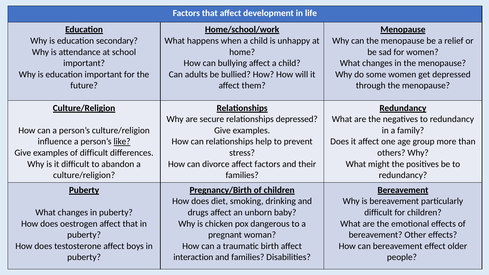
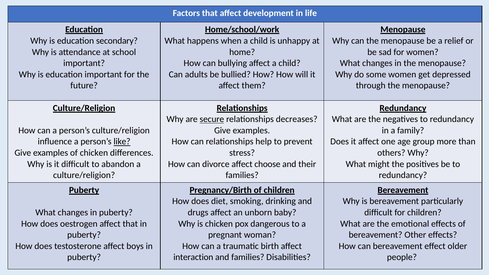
secure underline: none -> present
relationships depressed: depressed -> decreases
of difficult: difficult -> chicken
affect factors: factors -> choose
